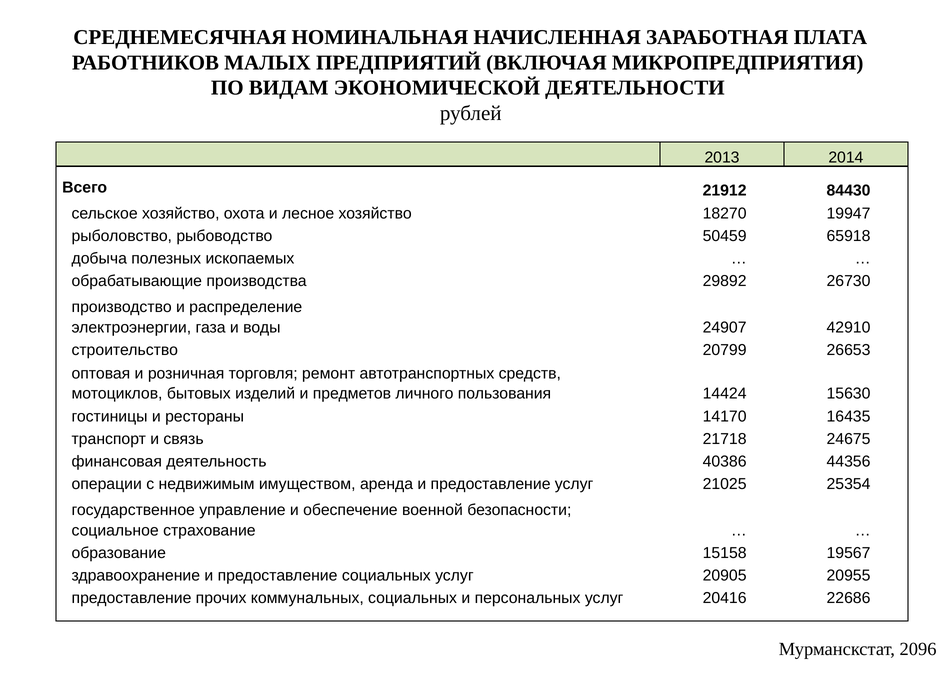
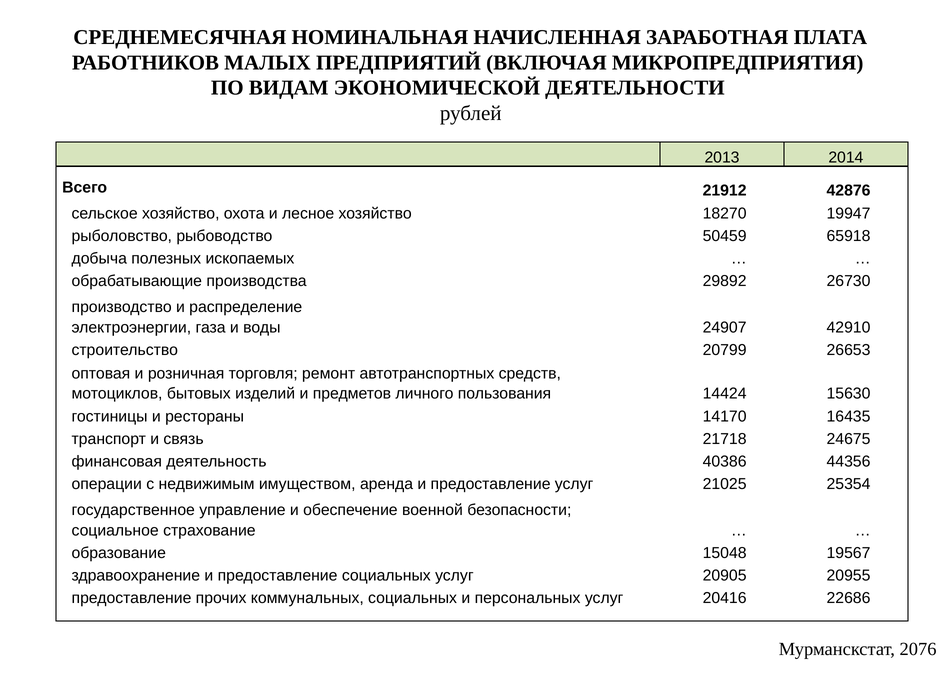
84430: 84430 -> 42876
15158: 15158 -> 15048
2096: 2096 -> 2076
